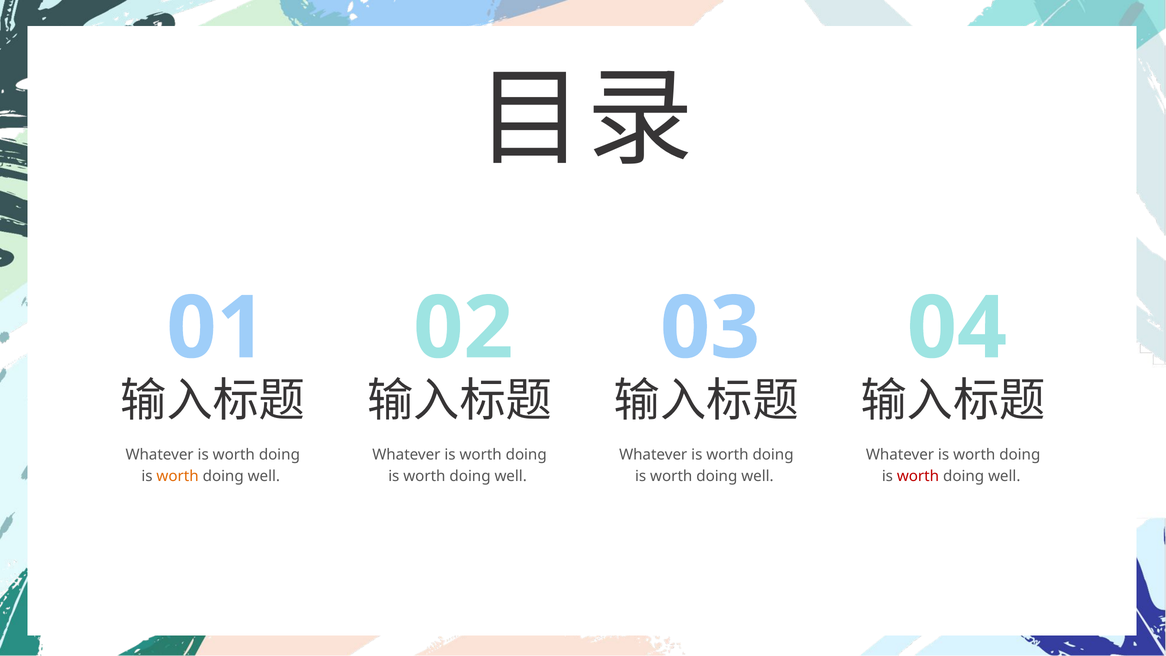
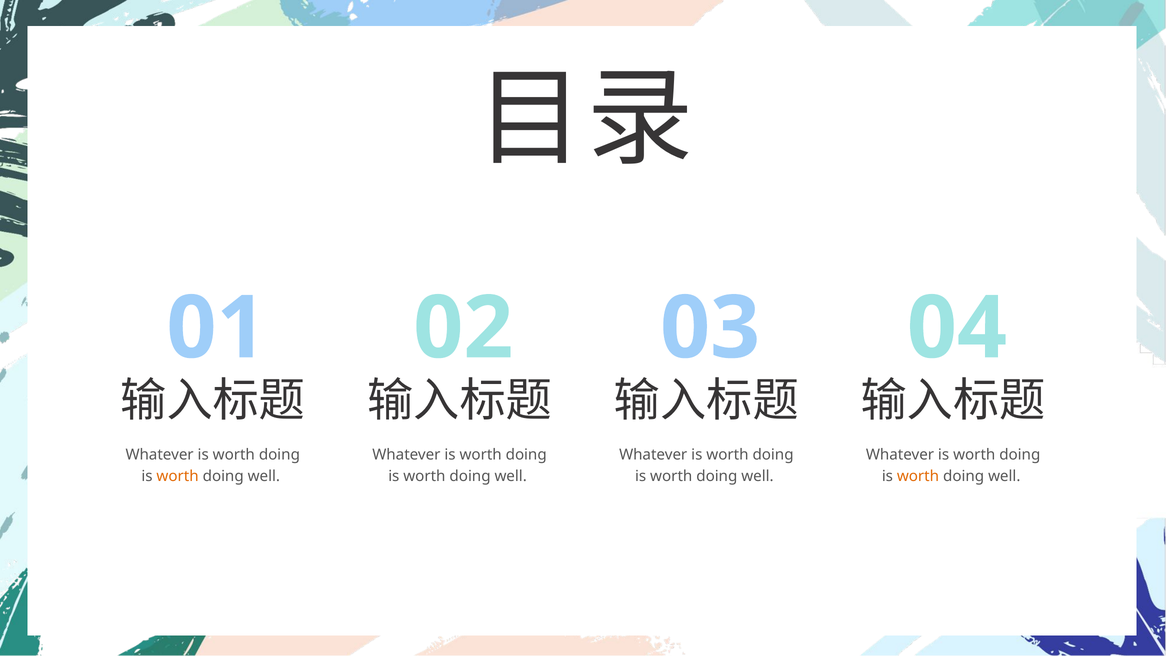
worth at (918, 476) colour: red -> orange
